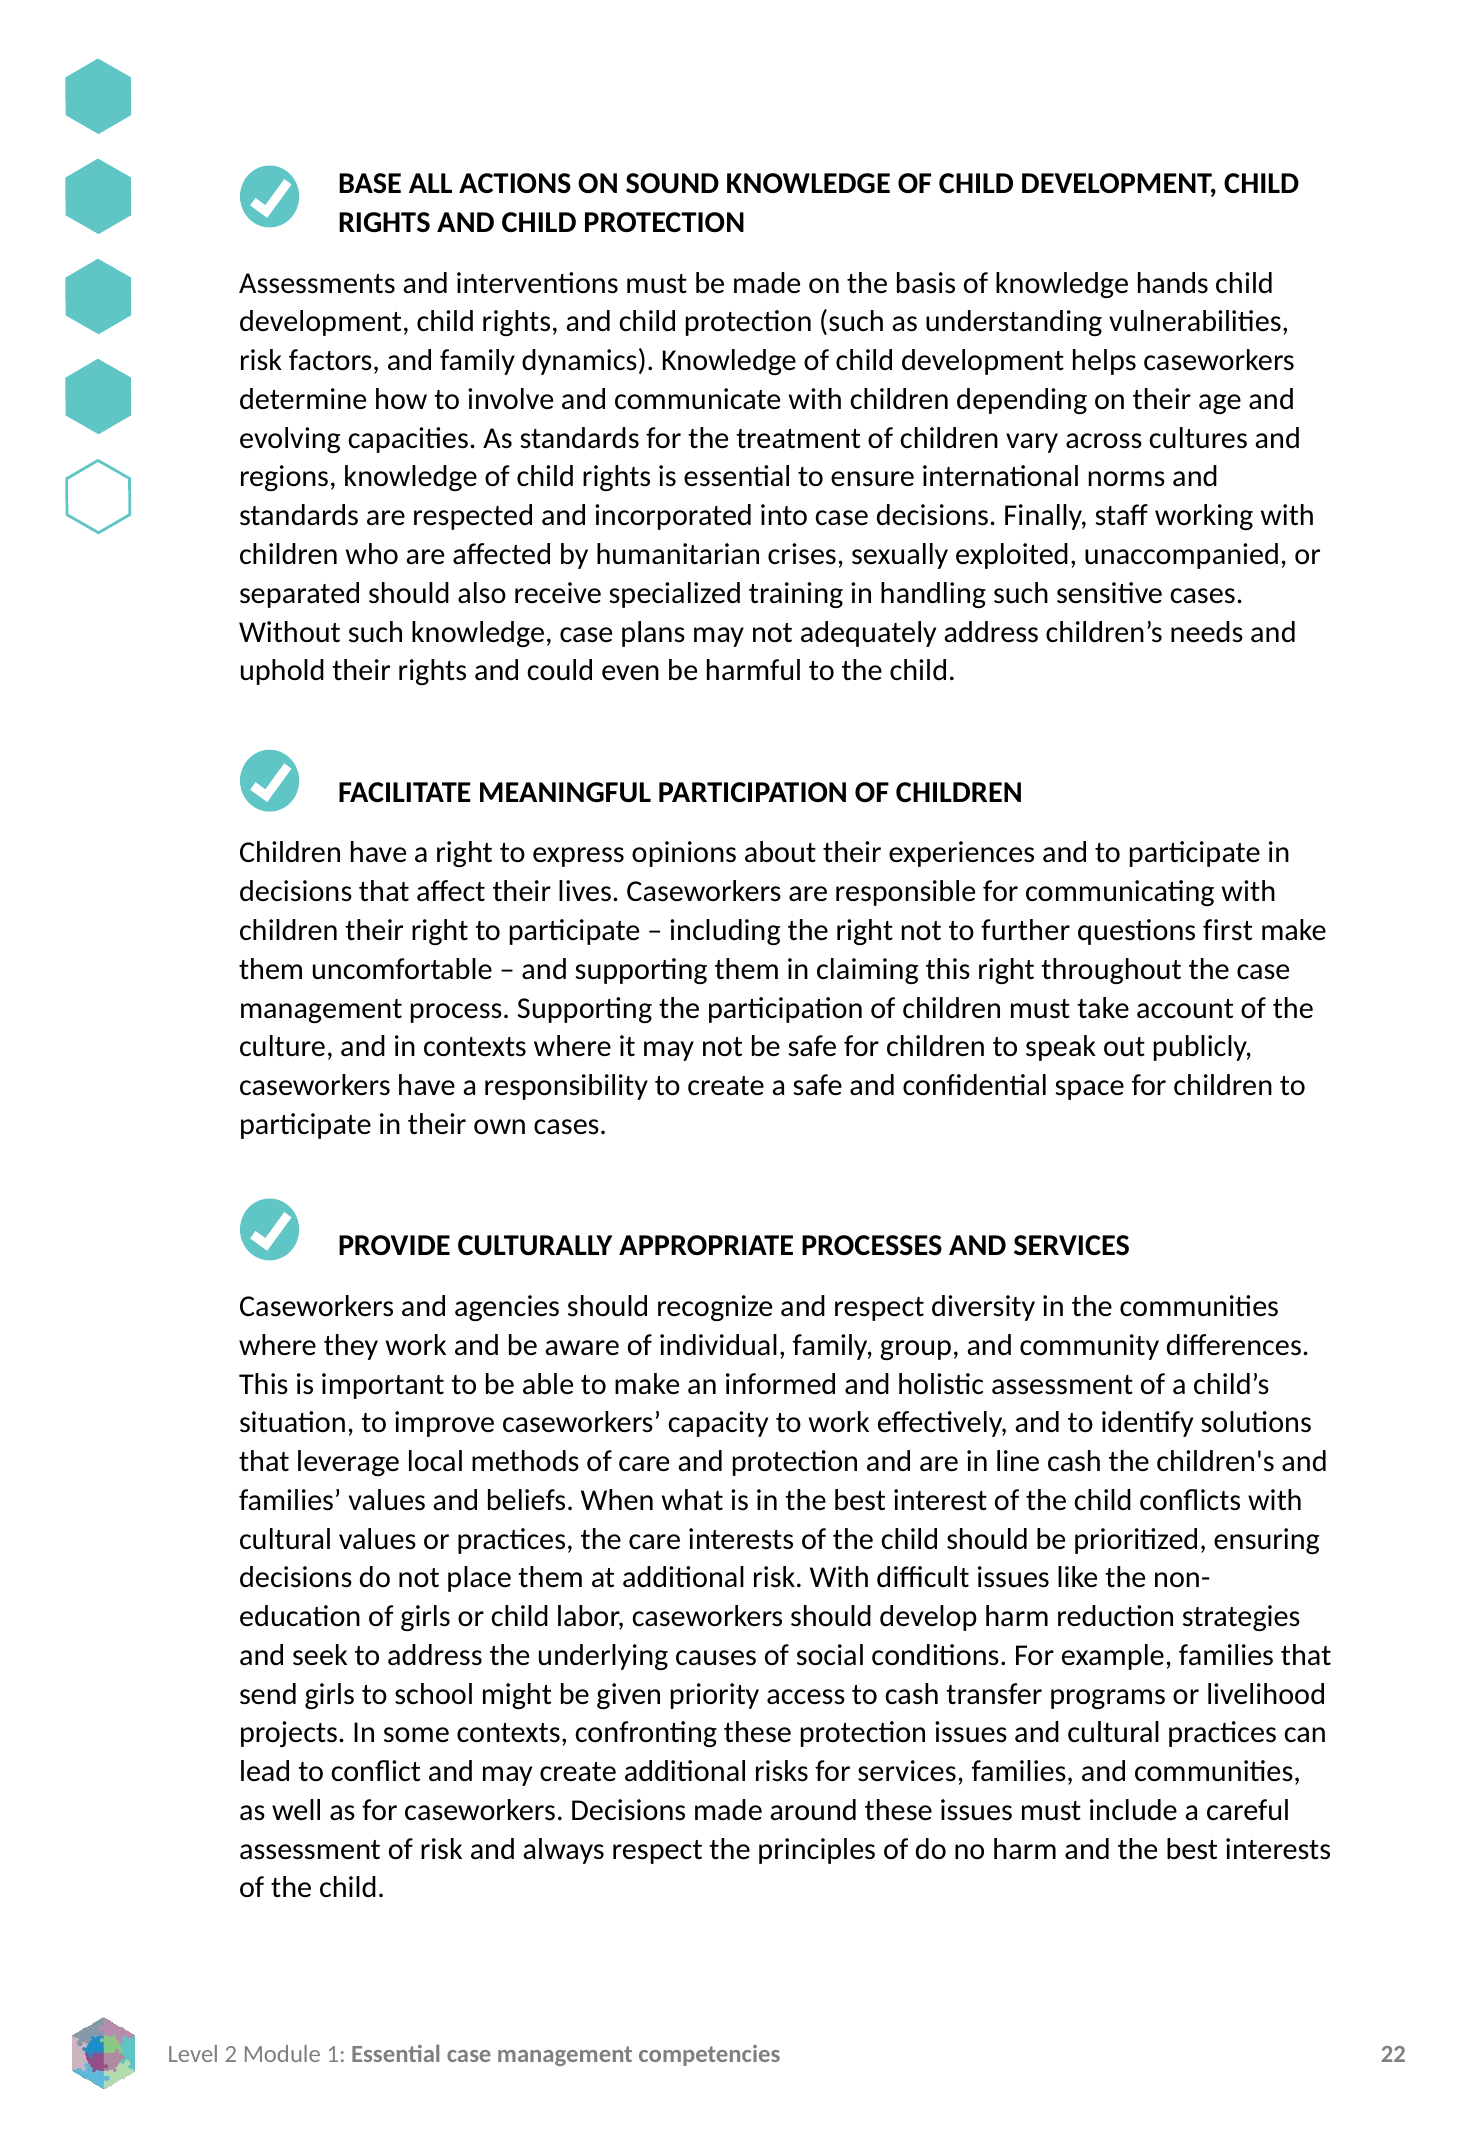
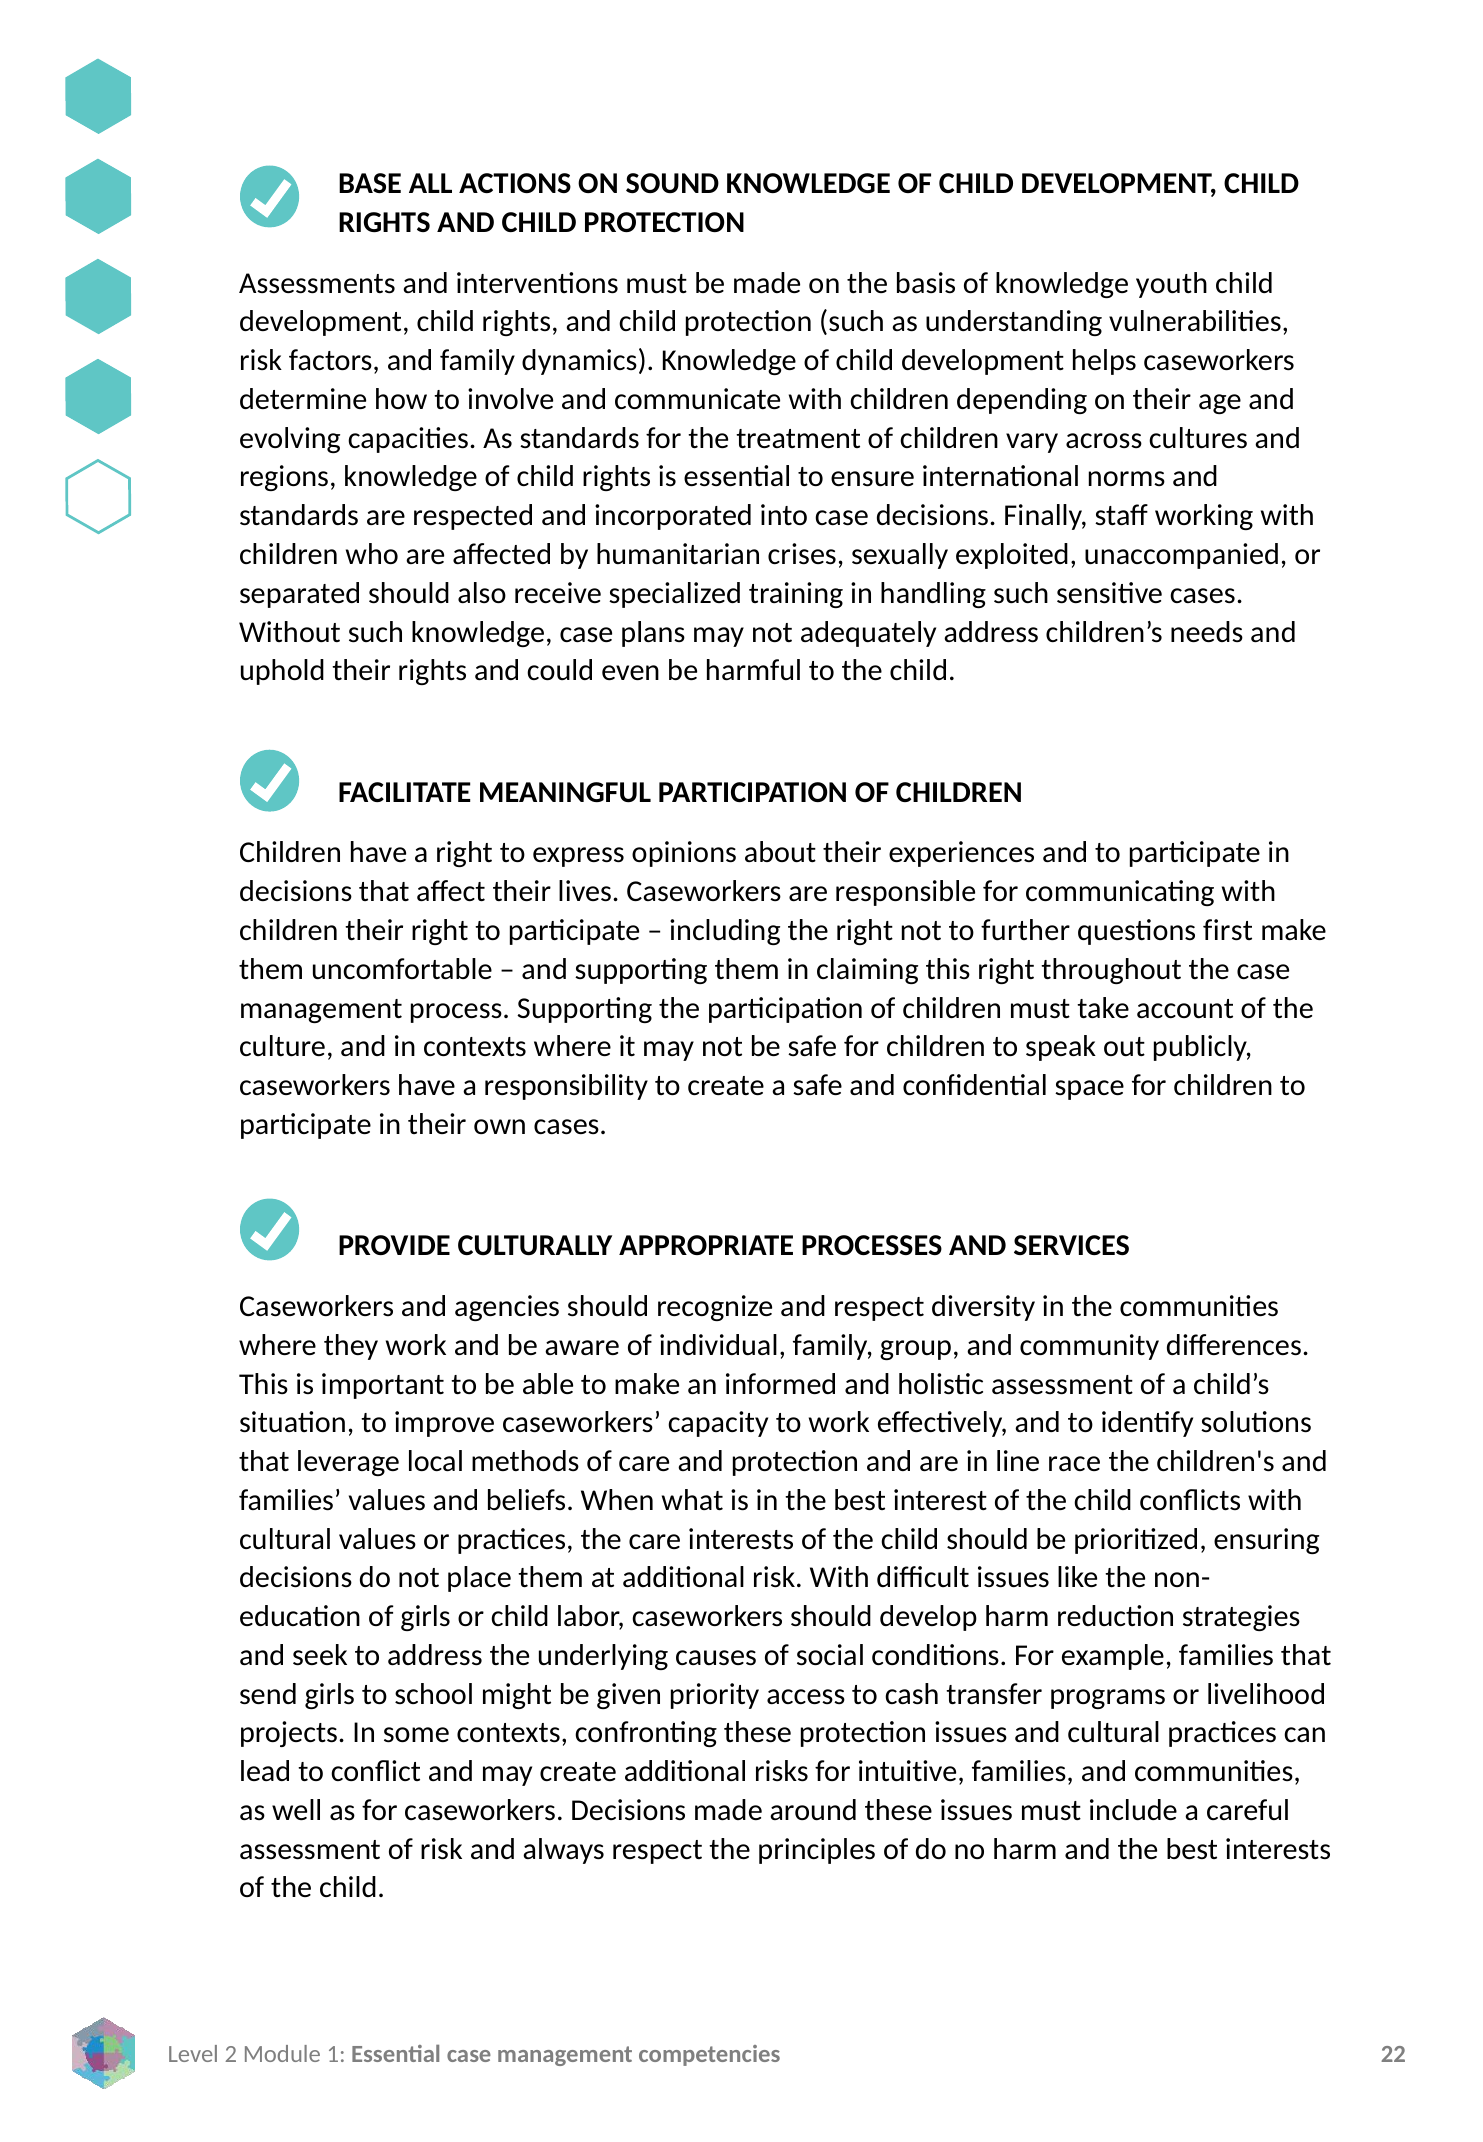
hands: hands -> youth
line cash: cash -> race
for services: services -> intuitive
